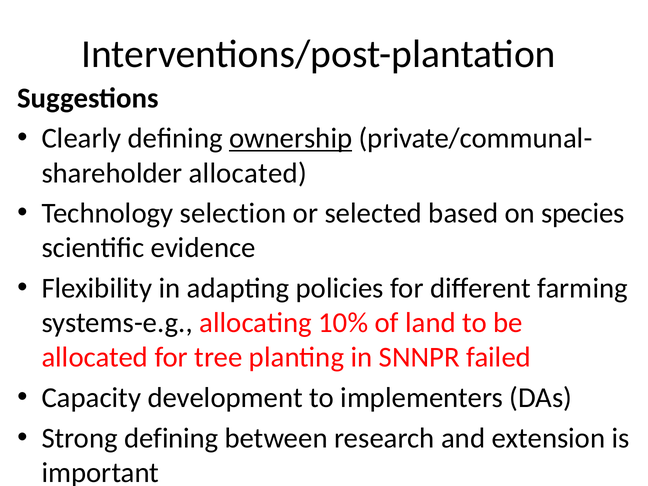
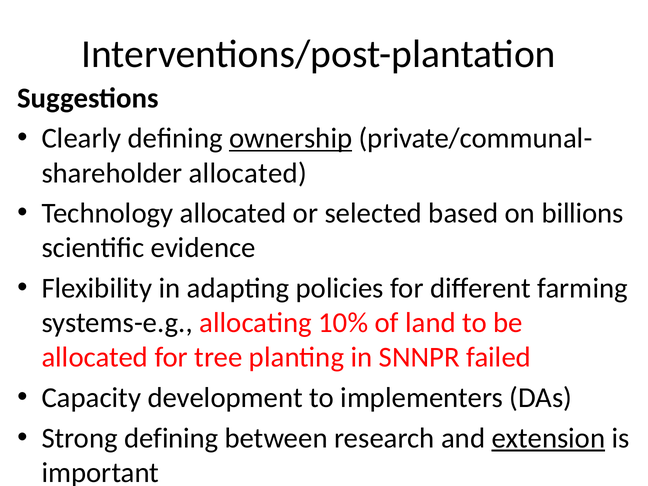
Technology selection: selection -> allocated
species: species -> billions
extension underline: none -> present
